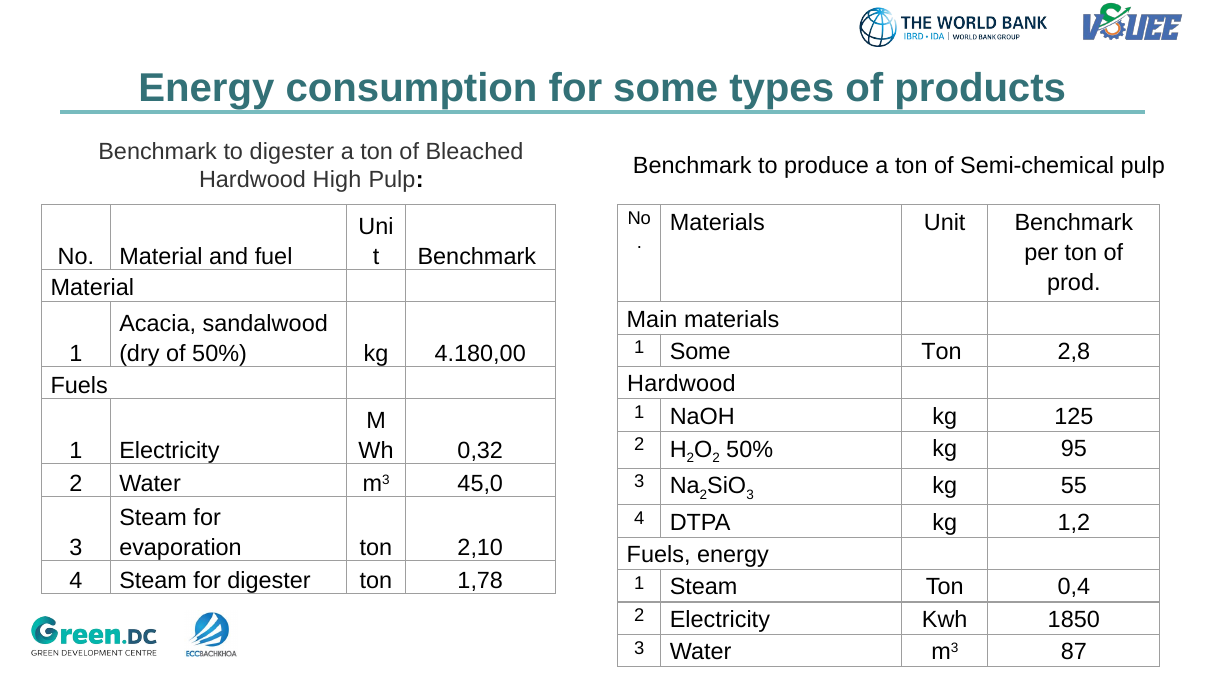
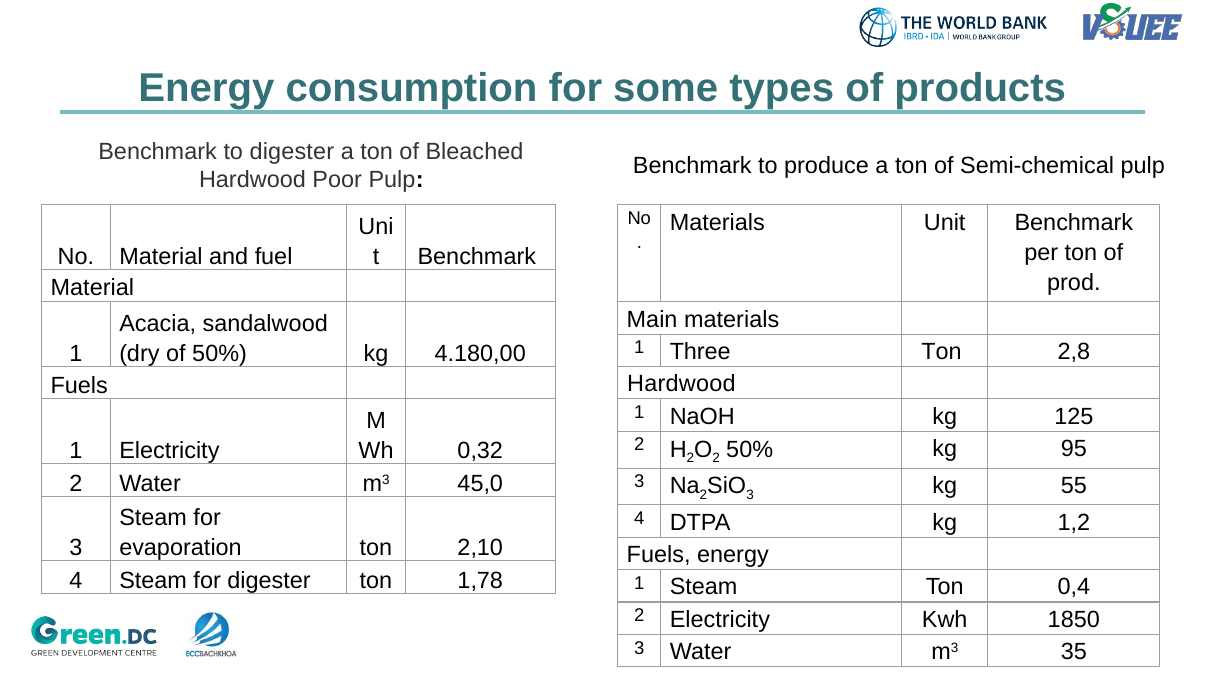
High: High -> Poor
1 Some: Some -> Three
87: 87 -> 35
